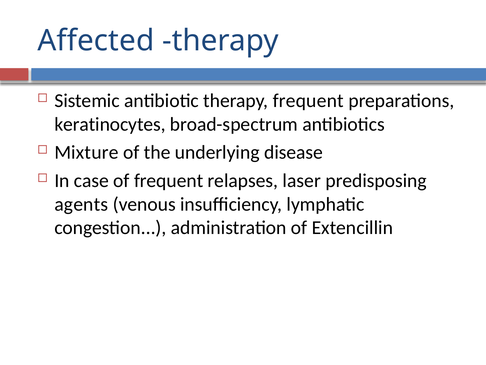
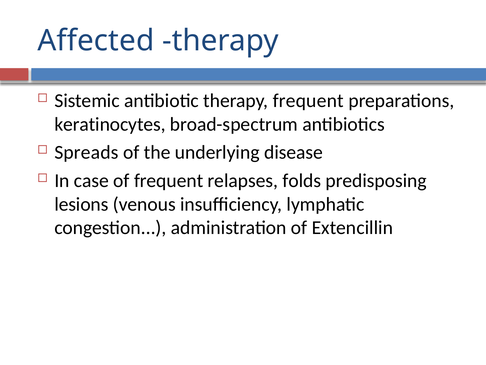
Mixture: Mixture -> Spreads
laser: laser -> folds
agents: agents -> lesions
